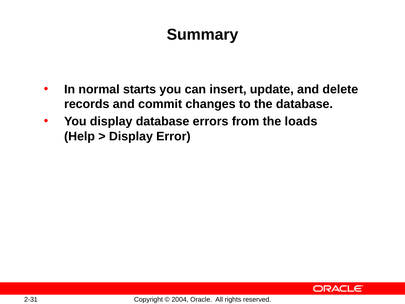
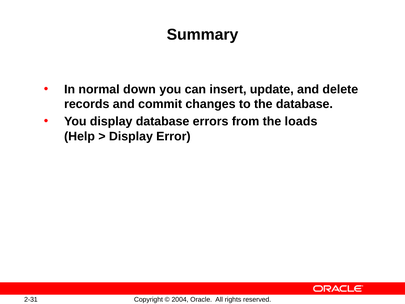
starts: starts -> down
